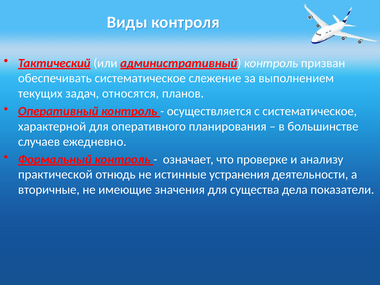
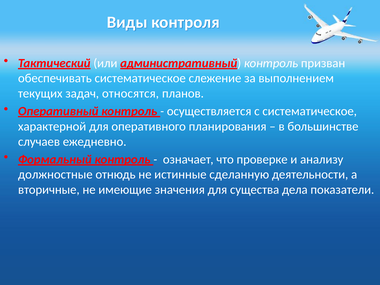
практической: практической -> должностные
устранения: устранения -> сделанную
